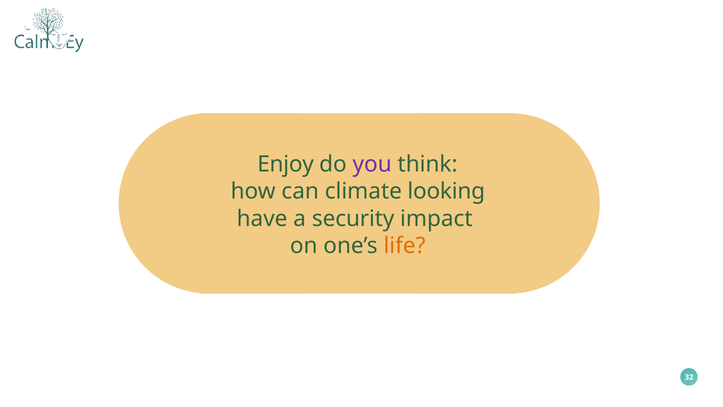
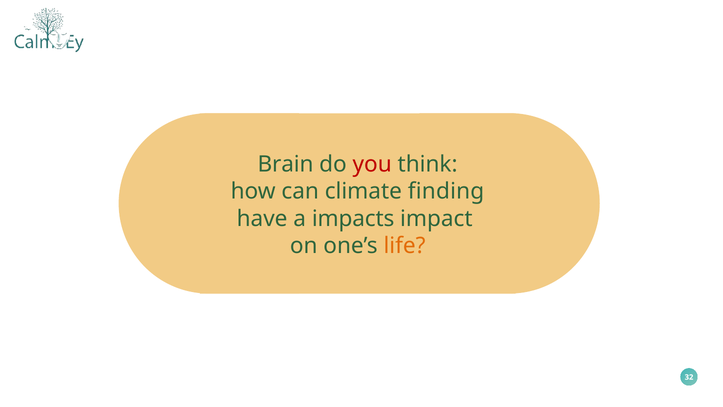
Enjoy: Enjoy -> Brain
you colour: purple -> red
looking: looking -> finding
security: security -> impacts
